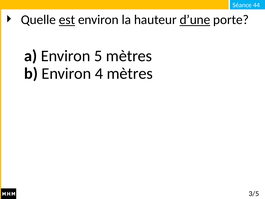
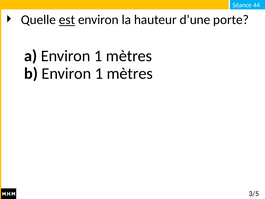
d’une underline: present -> none
a Environ 5: 5 -> 1
b Environ 4: 4 -> 1
